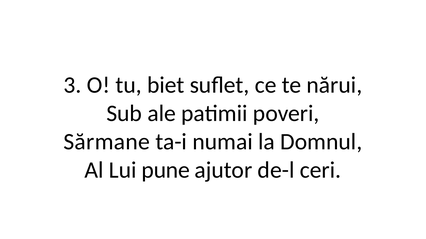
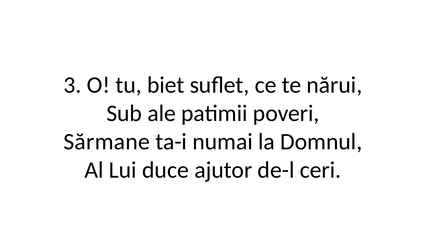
pune: pune -> duce
